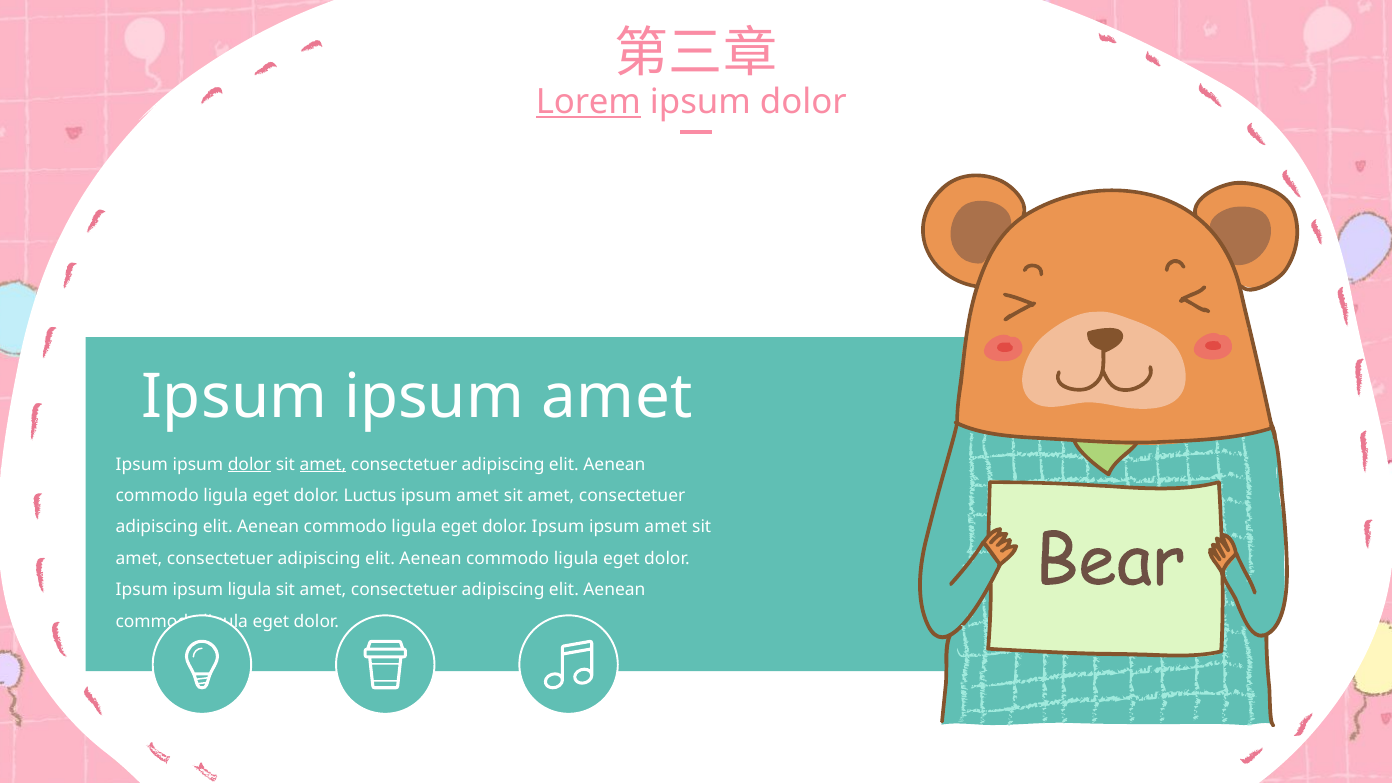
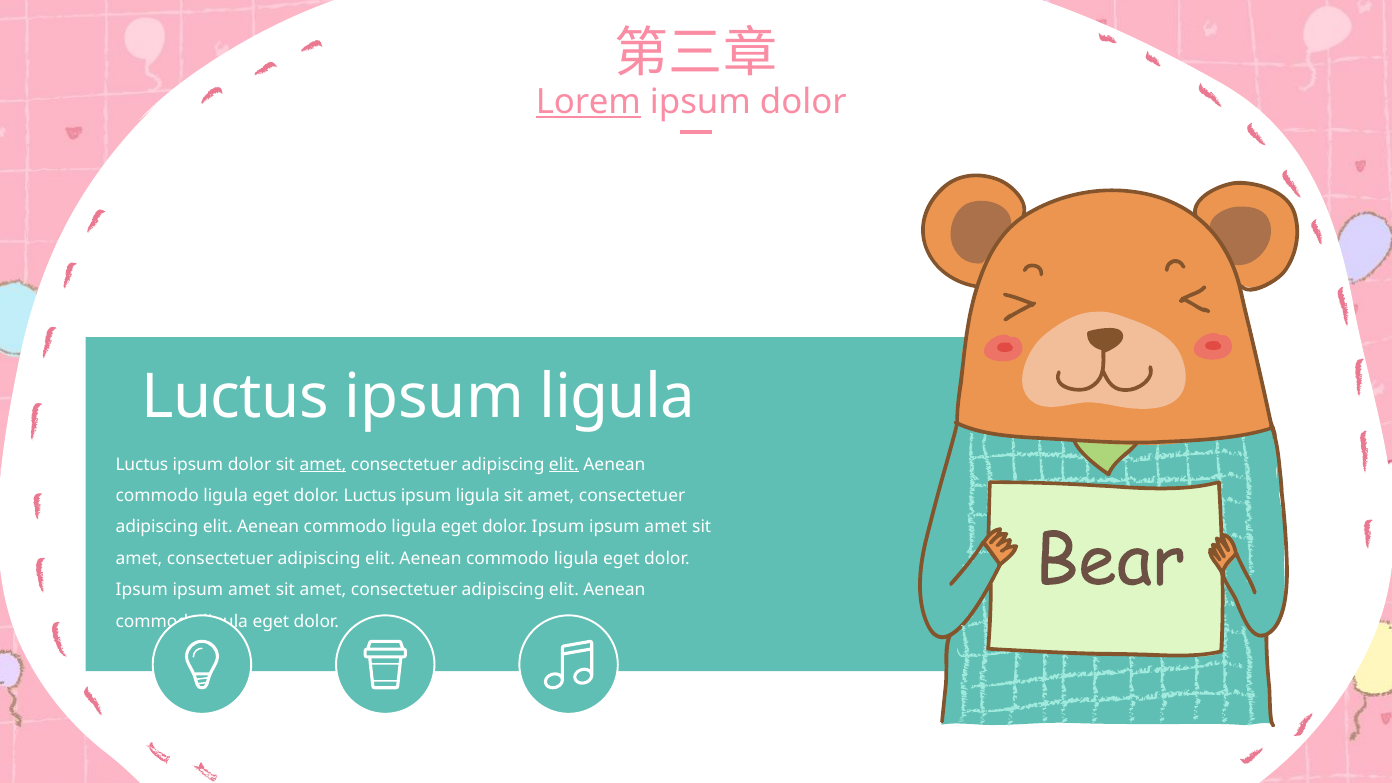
Ipsum at (234, 397): Ipsum -> Luctus
amet at (617, 397): amet -> ligula
Ipsum at (142, 464): Ipsum -> Luctus
dolor at (250, 464) underline: present -> none
elit at (564, 464) underline: none -> present
amet at (477, 496): amet -> ligula
ligula at (250, 590): ligula -> amet
